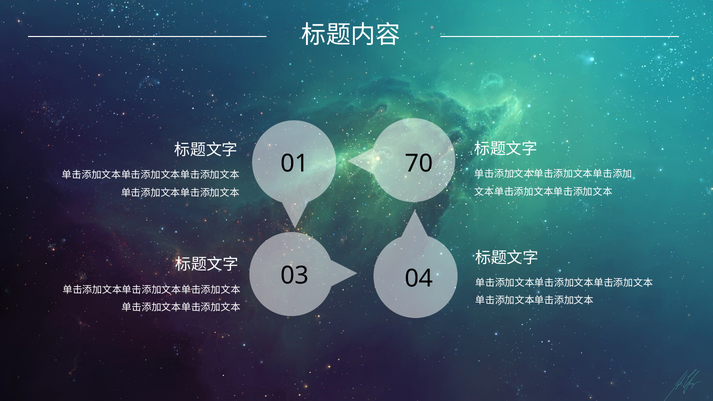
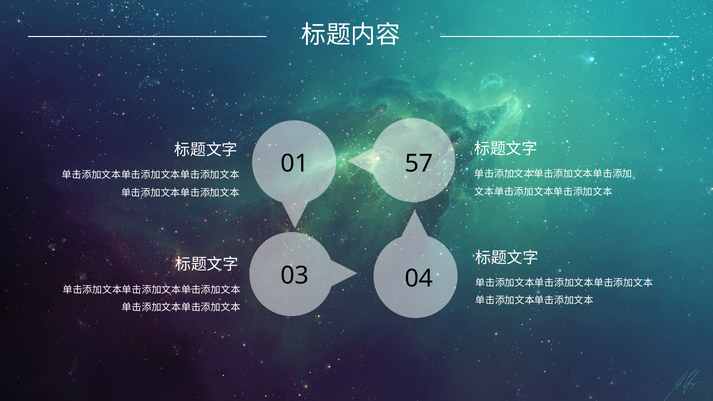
70: 70 -> 57
